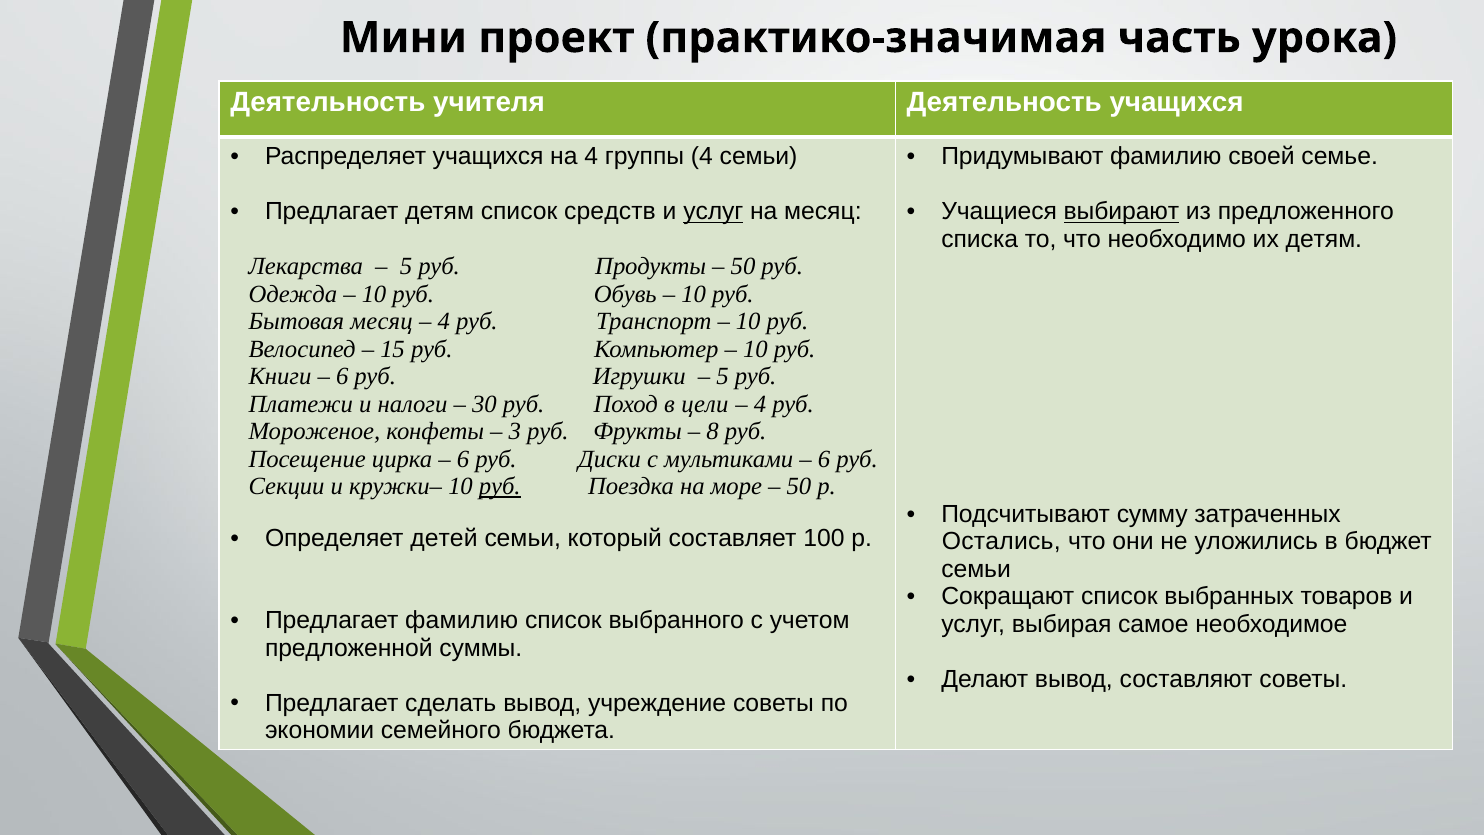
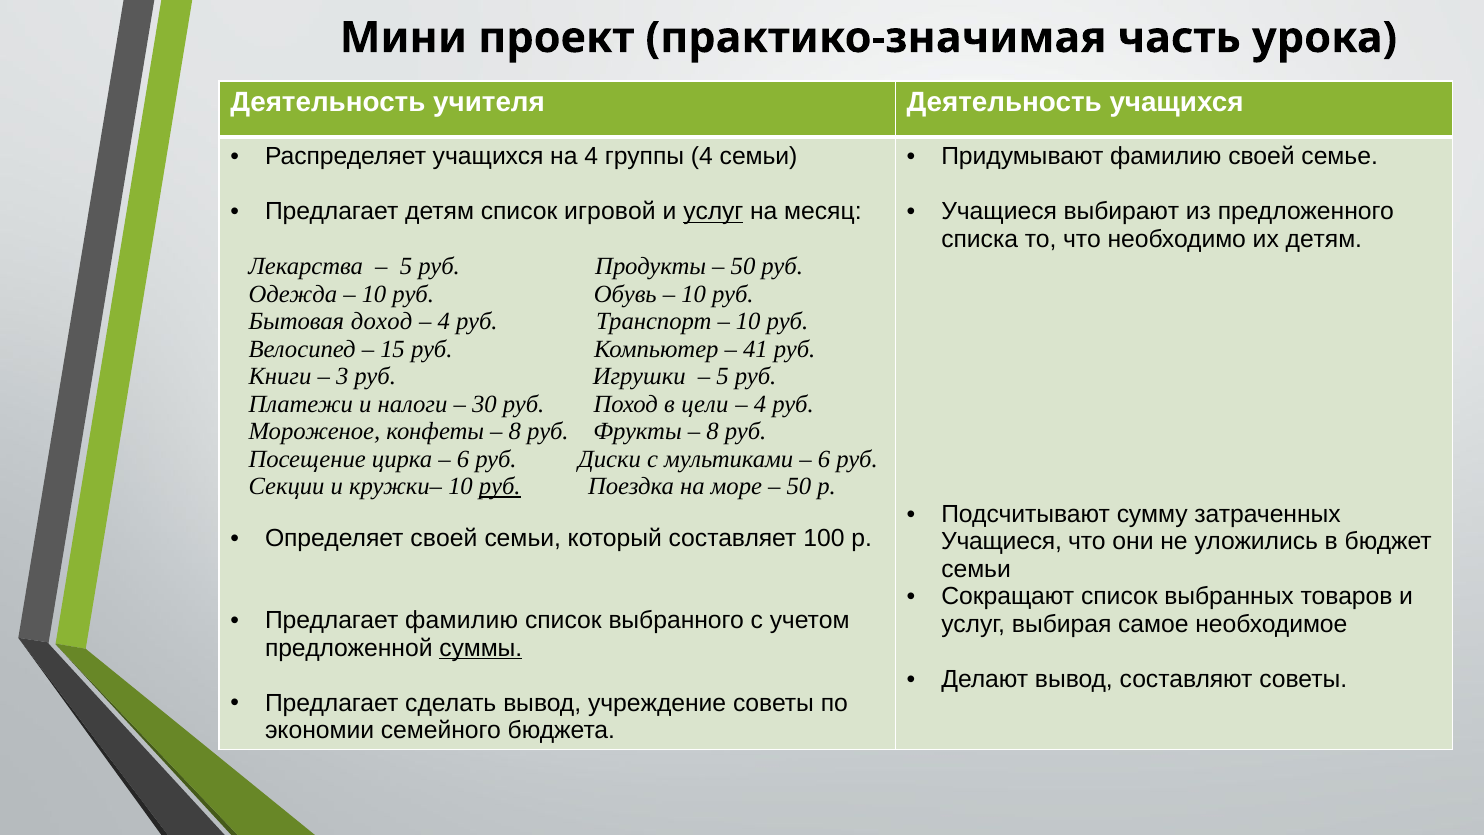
средств: средств -> игровой
выбирают underline: present -> none
Бытовая месяц: месяц -> доход
10 at (755, 349): 10 -> 41
6 at (342, 376): 6 -> 3
3 at (515, 431): 3 -> 8
Определяет детей: детей -> своей
Остались at (1001, 541): Остались -> Учащиеся
суммы underline: none -> present
